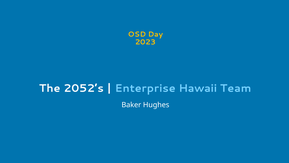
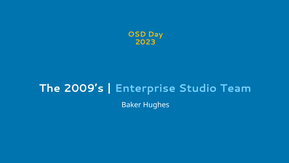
2052’s: 2052’s -> 2009’s
Hawaii: Hawaii -> Studio
